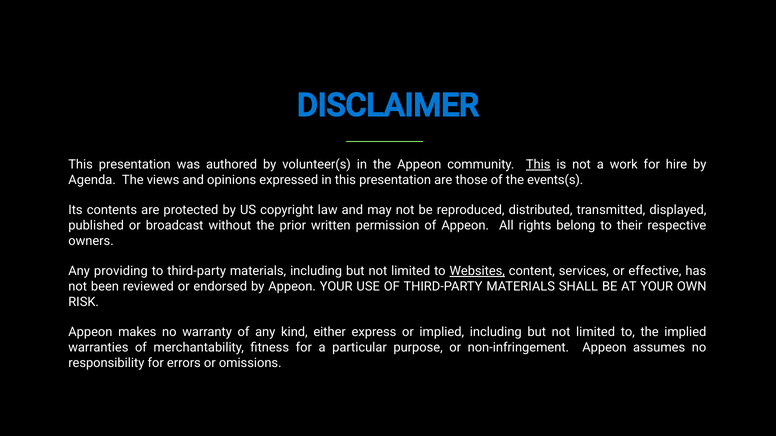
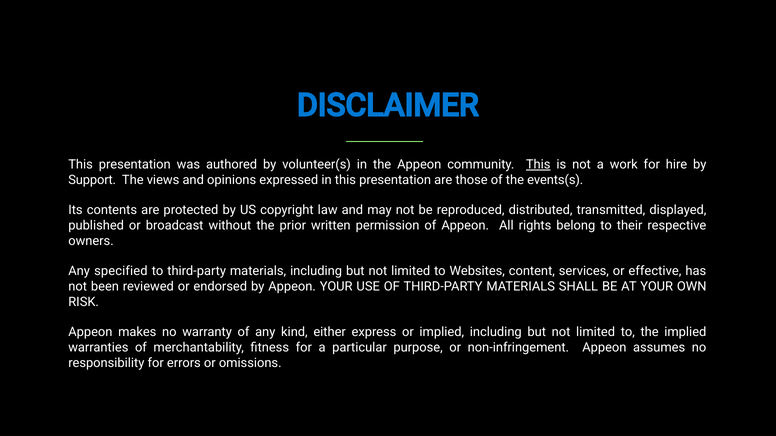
Agenda: Agenda -> Support
providing: providing -> specified
Websites underline: present -> none
